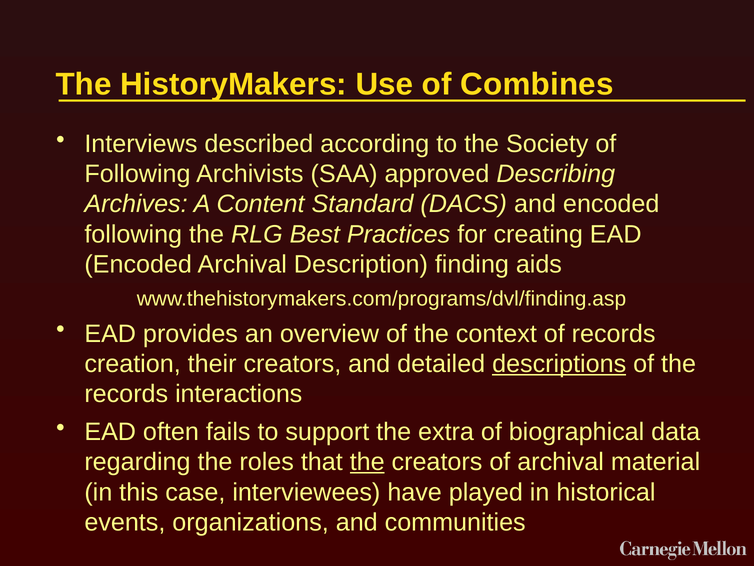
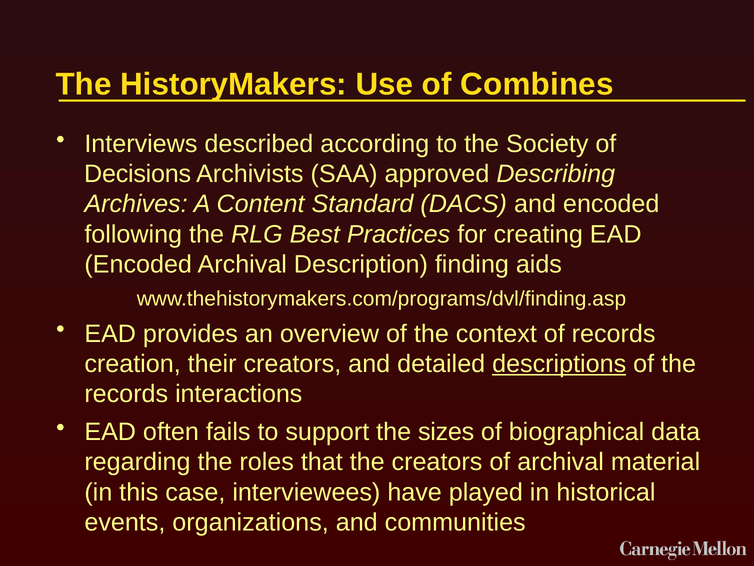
Following at (137, 174): Following -> Decisions
extra: extra -> sizes
the at (367, 462) underline: present -> none
